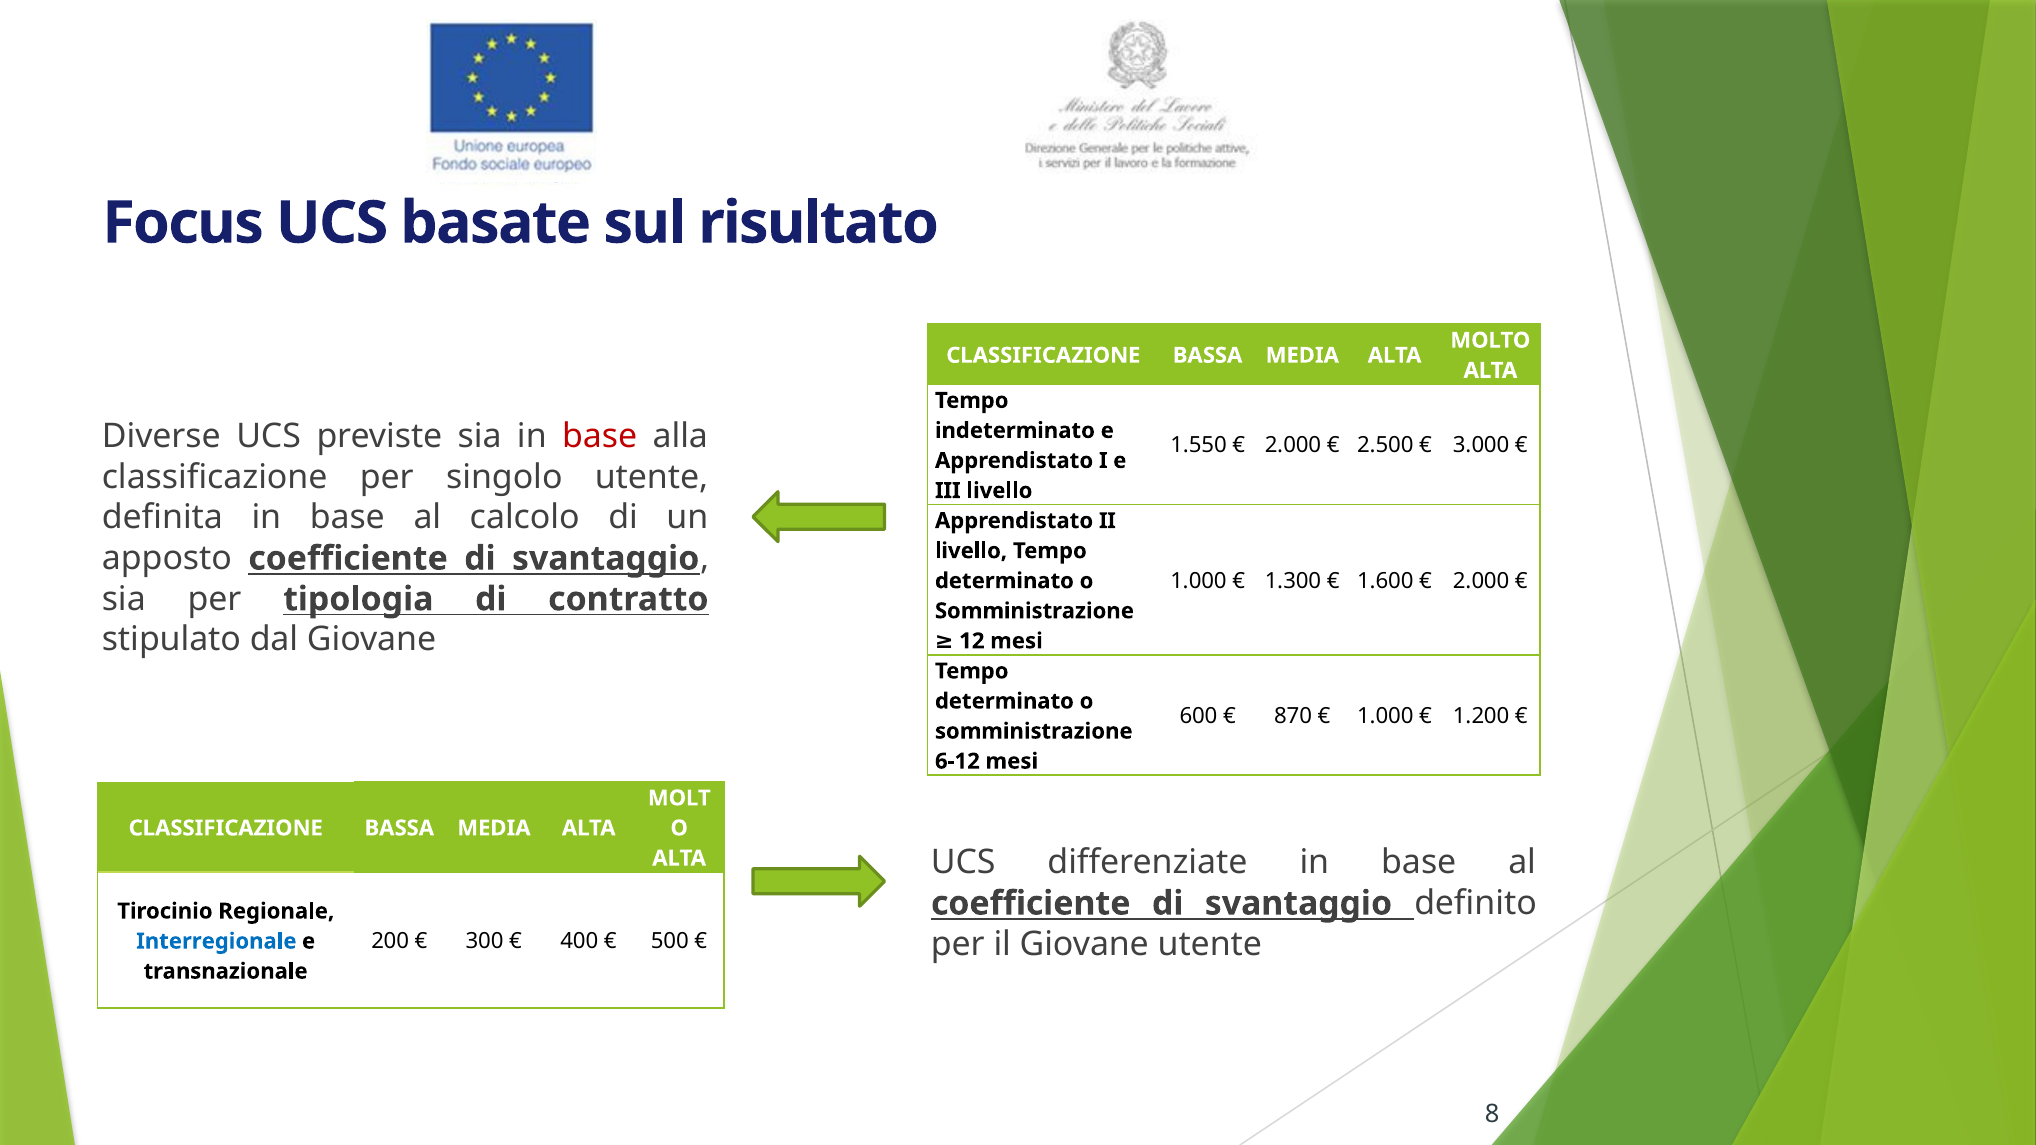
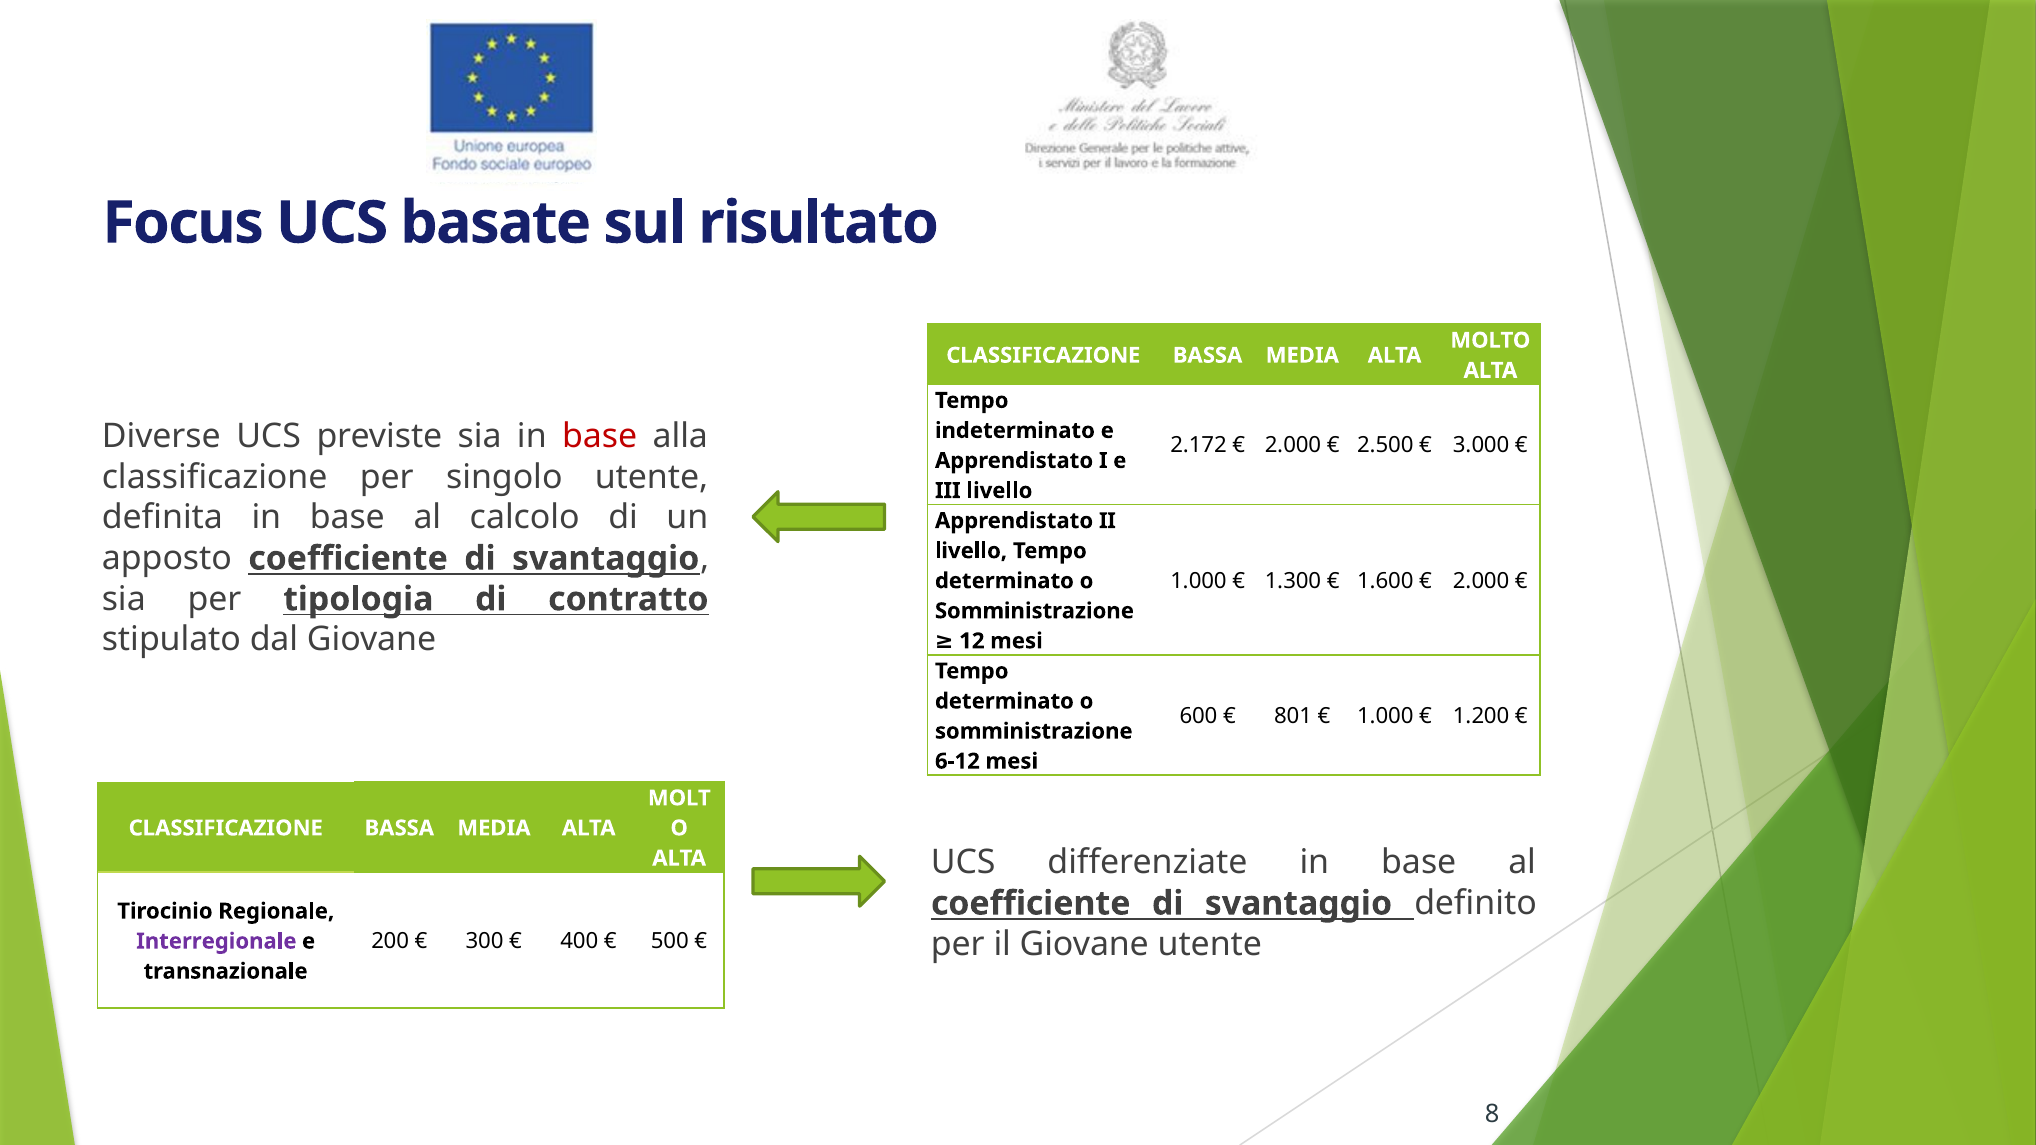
1.550: 1.550 -> 2.172
870: 870 -> 801
Interregionale colour: blue -> purple
